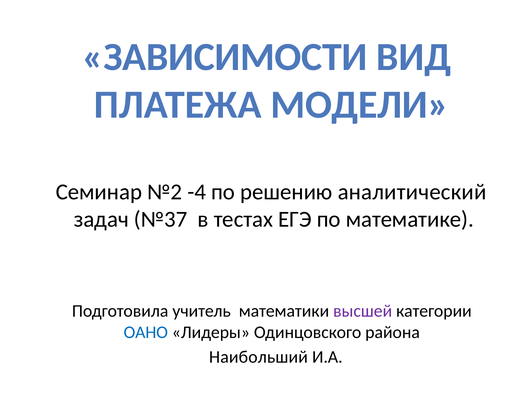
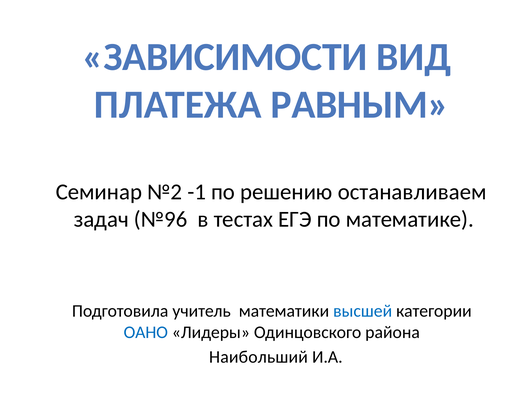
МОДЕЛИ: МОДЕЛИ -> РАВНЫМ
-4: -4 -> -1
аналитический: аналитический -> останавливаем
№37: №37 -> №96
высшей colour: purple -> blue
